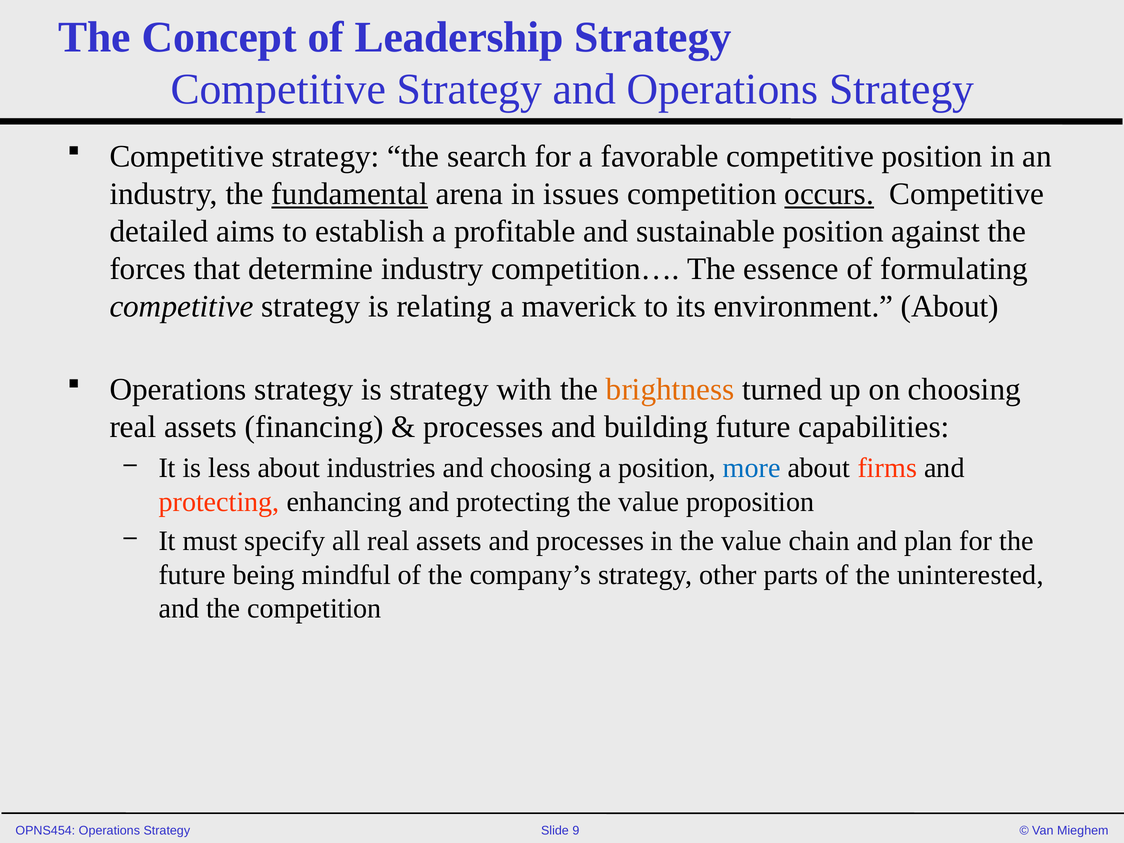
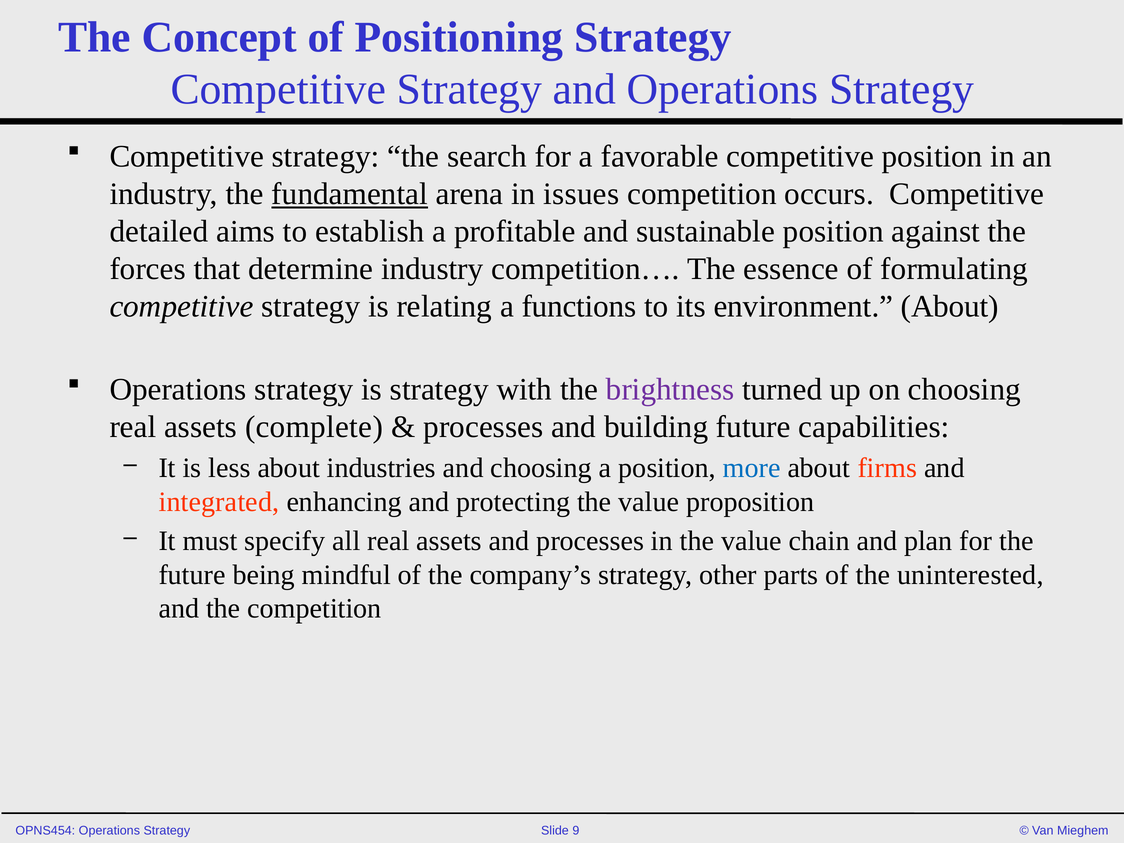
Leadership: Leadership -> Positioning
occurs underline: present -> none
maverick: maverick -> functions
brightness colour: orange -> purple
financing: financing -> complete
protecting at (219, 502): protecting -> integrated
